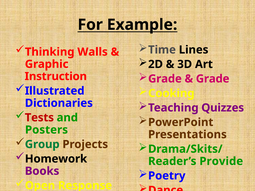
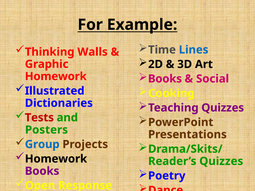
Lines colour: black -> blue
Grade at (165, 79): Grade -> Books
Grade at (213, 79): Grade -> Social
Instruction at (56, 76): Instruction -> Homework
Group colour: green -> blue
Provide at (221, 161): Provide -> Quizzes
